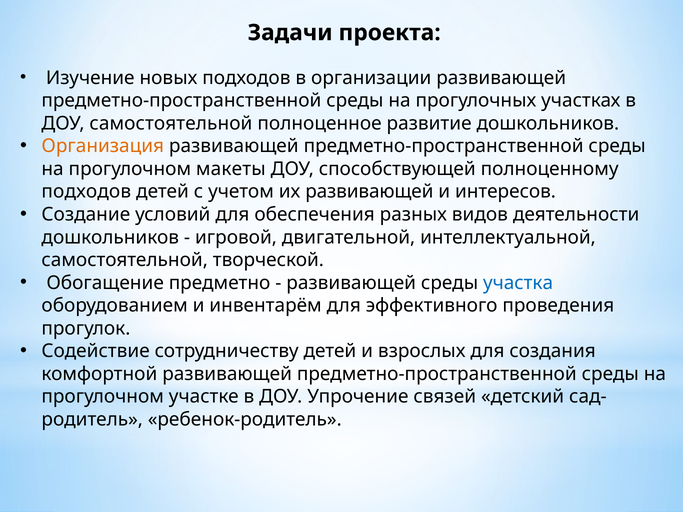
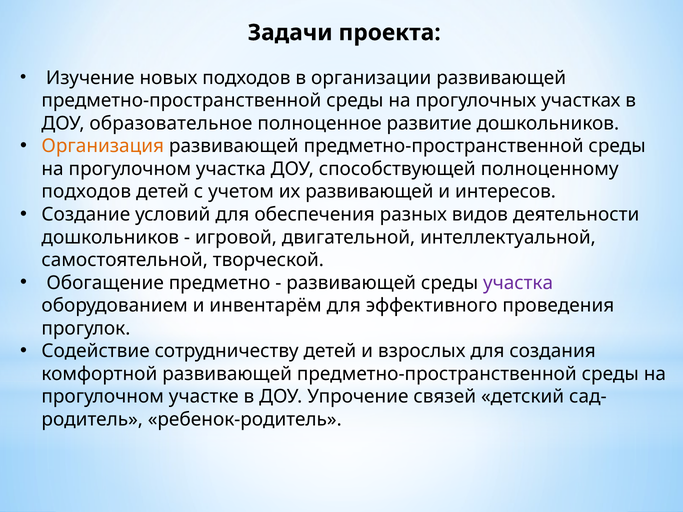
ДОУ самостоятельной: самостоятельной -> образовательное
прогулочном макеты: макеты -> участка
участка at (518, 283) colour: blue -> purple
